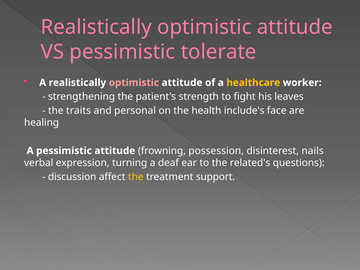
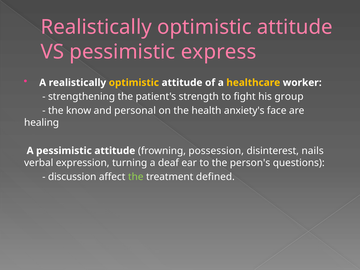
tolerate: tolerate -> express
optimistic at (134, 83) colour: pink -> yellow
leaves: leaves -> group
traits: traits -> know
include's: include's -> anxiety's
related's: related's -> person's
the at (136, 177) colour: yellow -> light green
support: support -> defined
